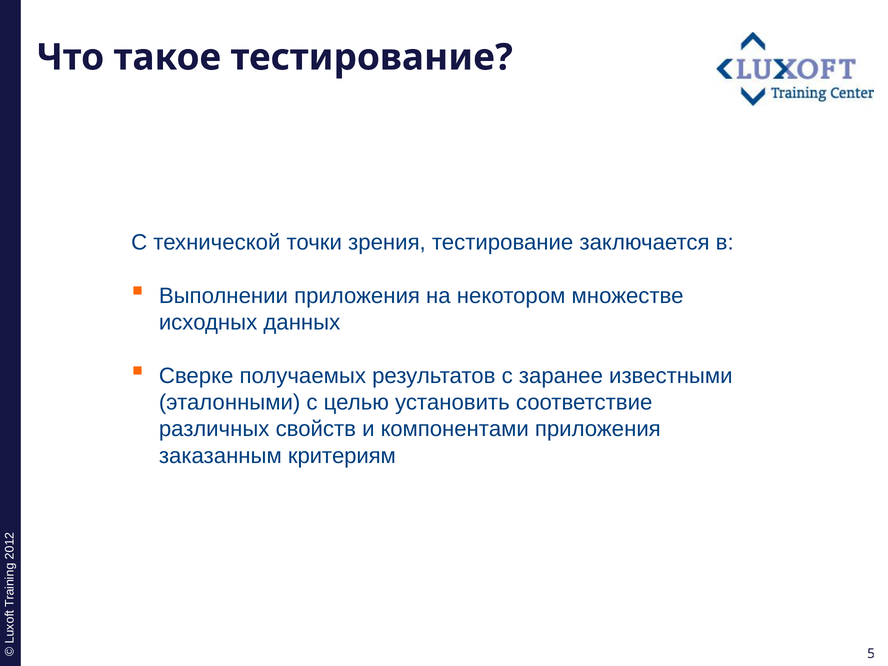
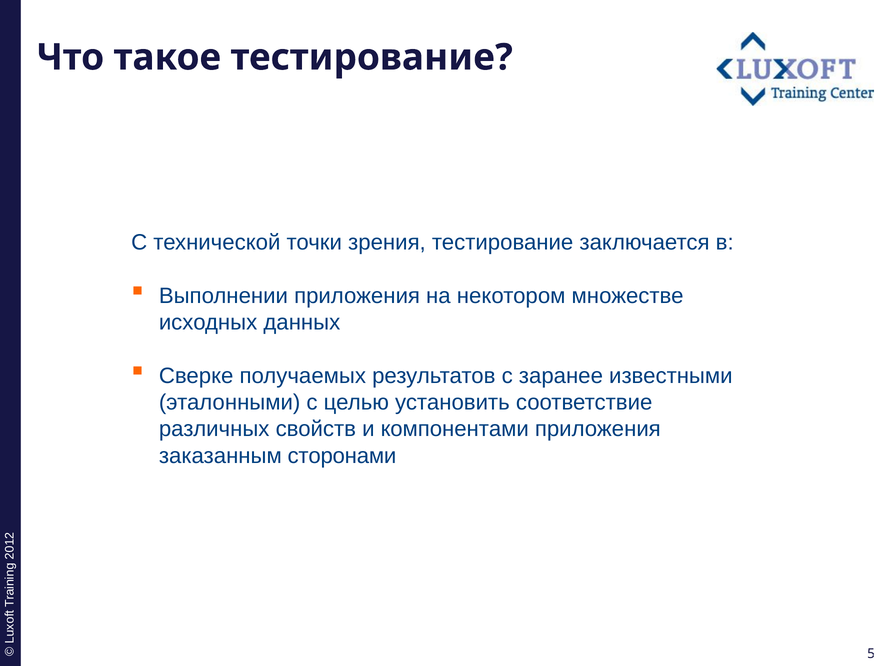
критериям: критериям -> сторонами
